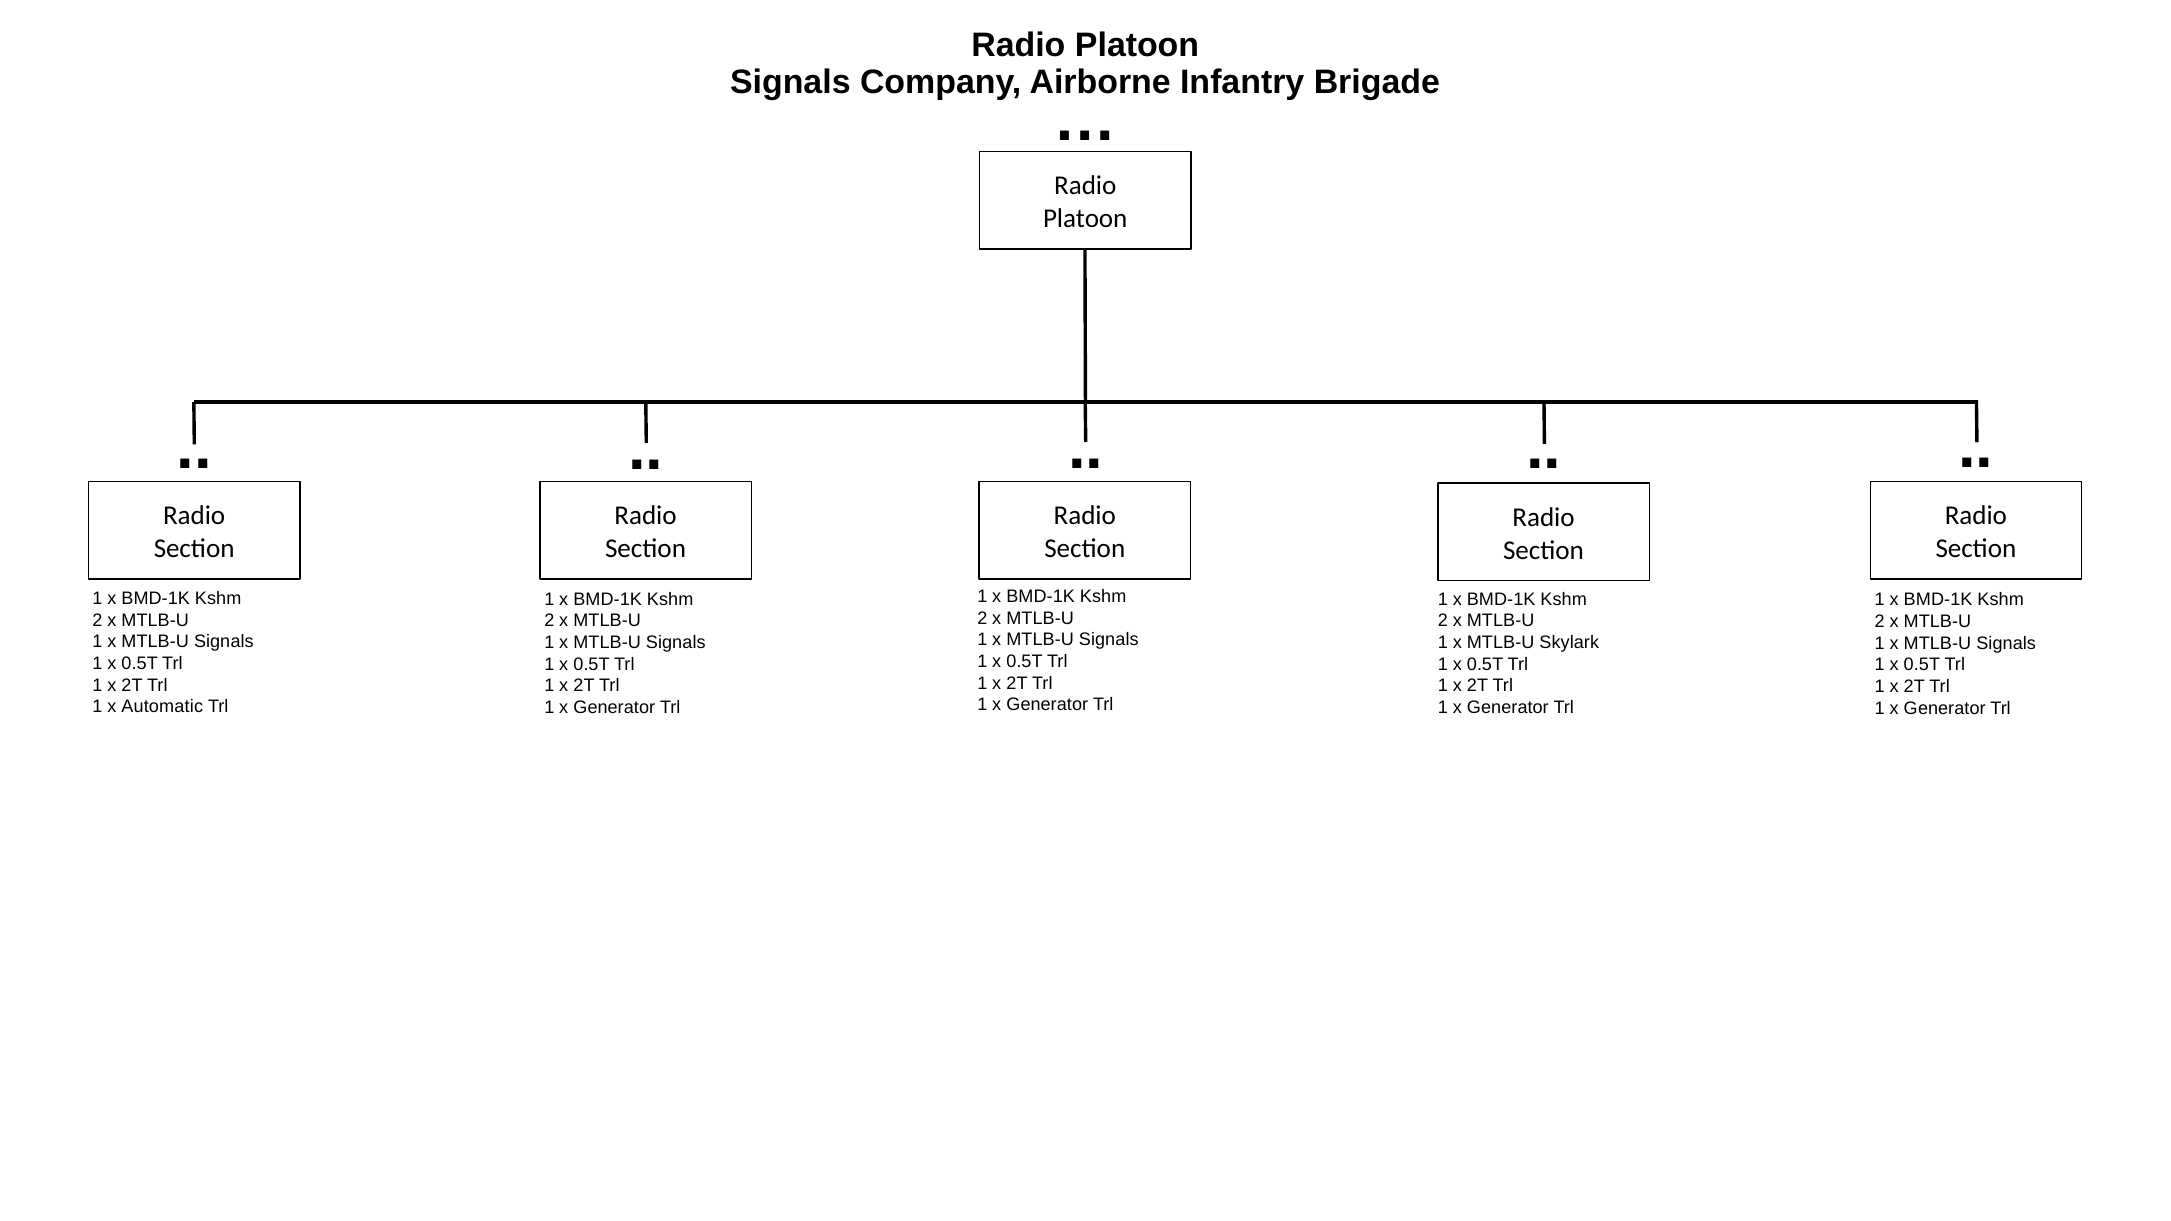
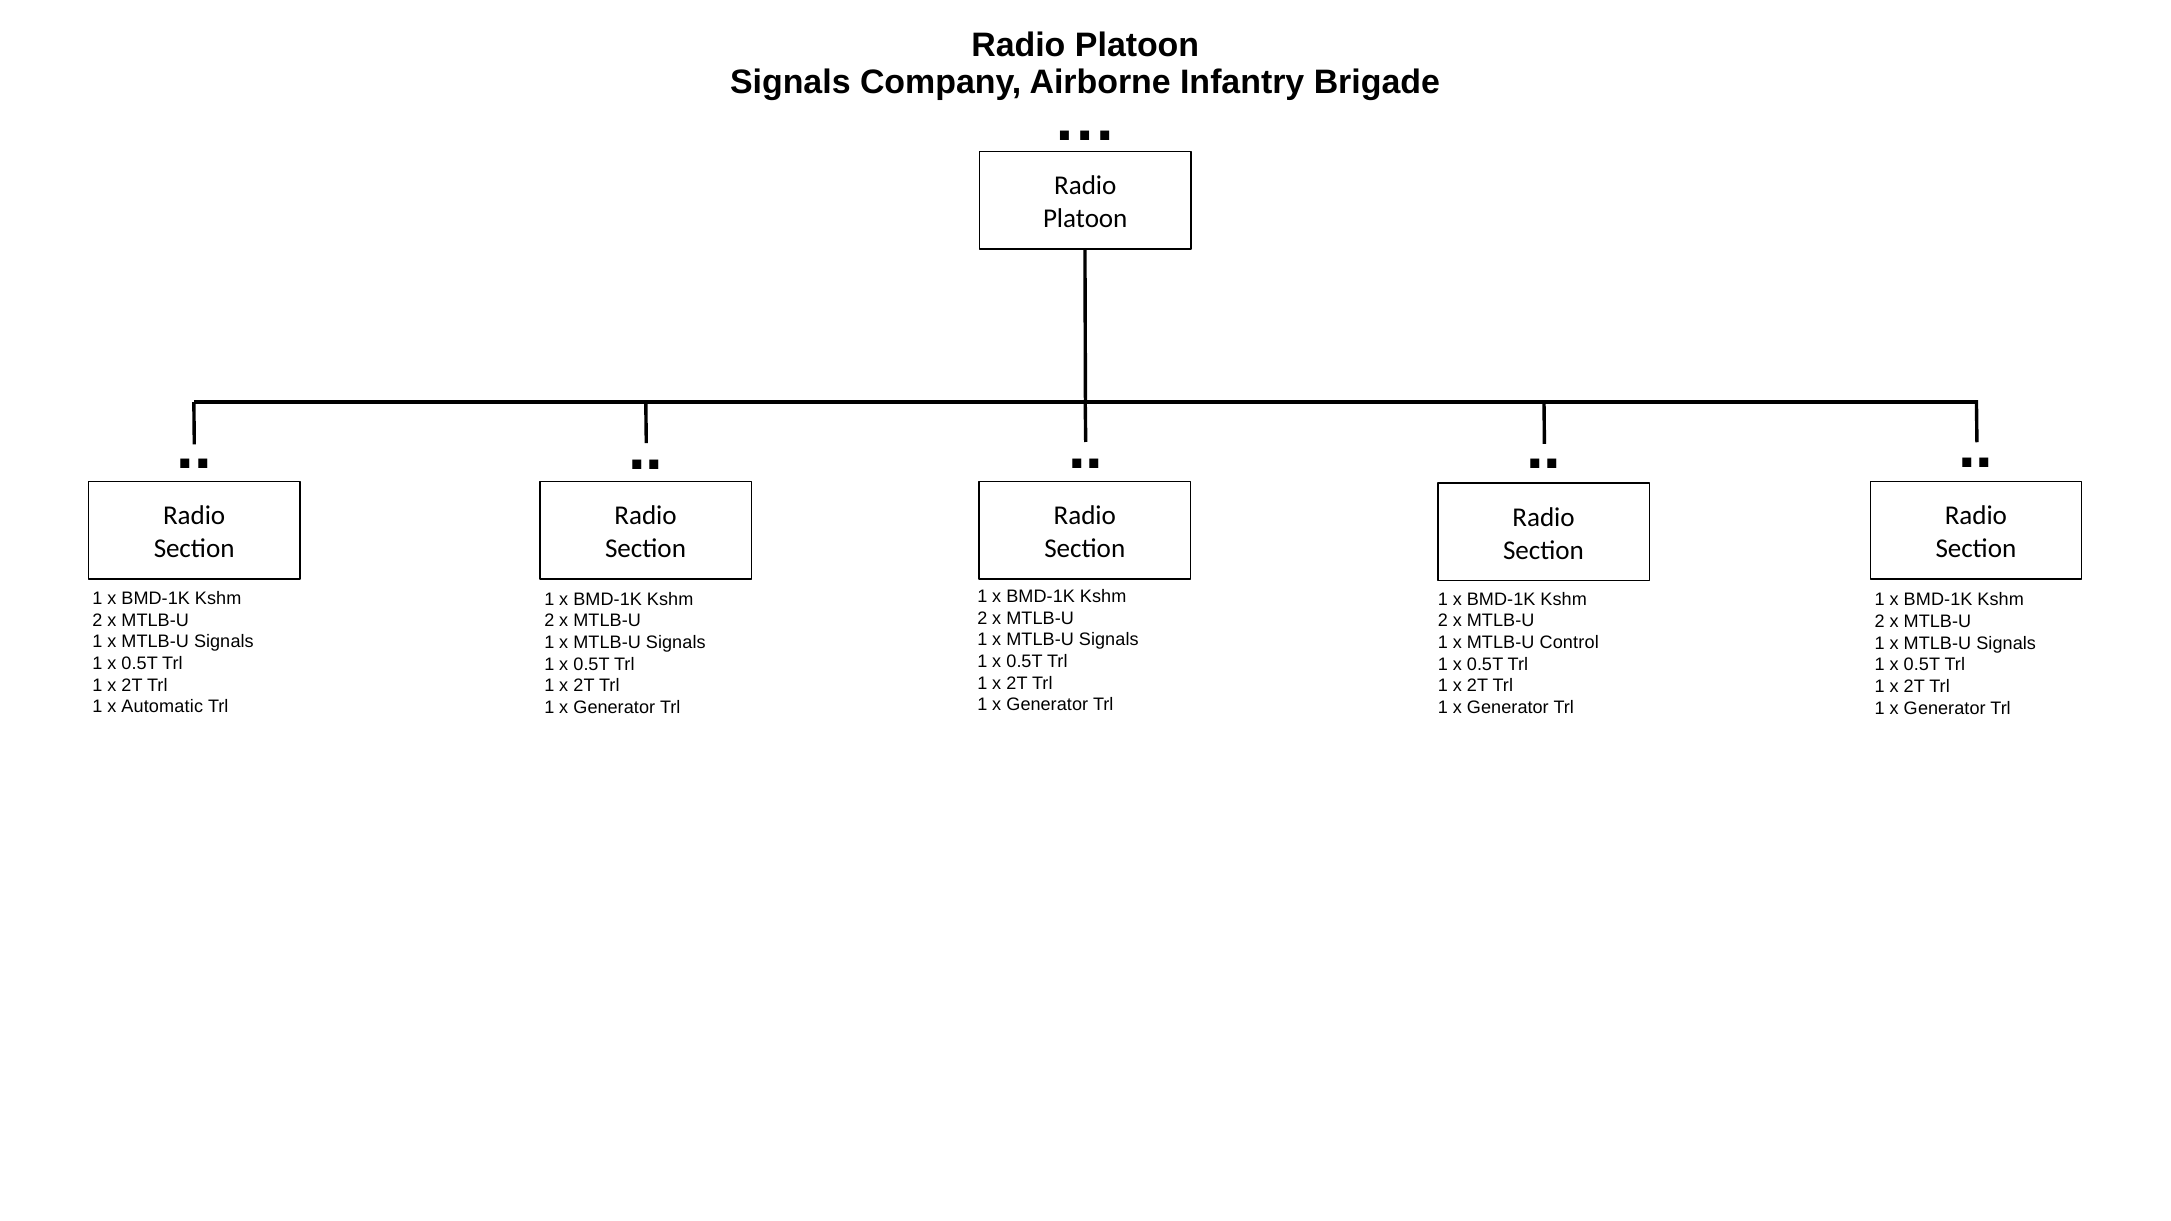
Skylark: Skylark -> Control
